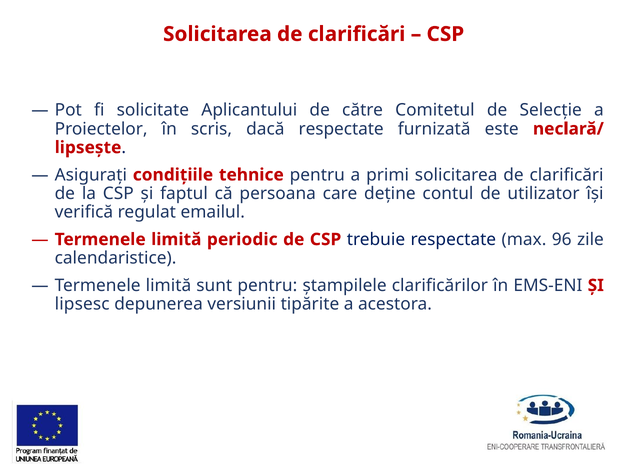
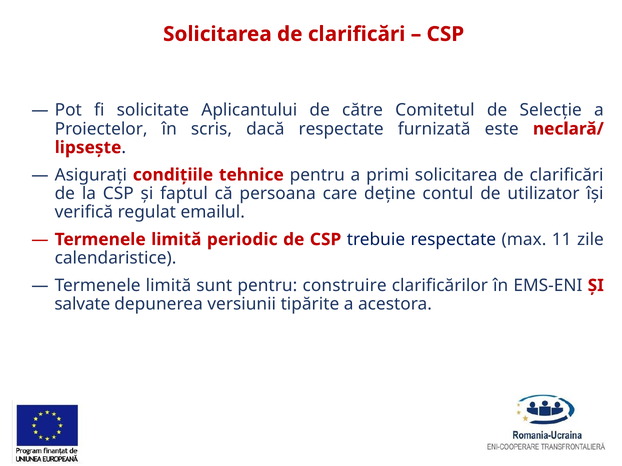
96: 96 -> 11
ștampilele: ștampilele -> construire
lipsesc: lipsesc -> salvate
